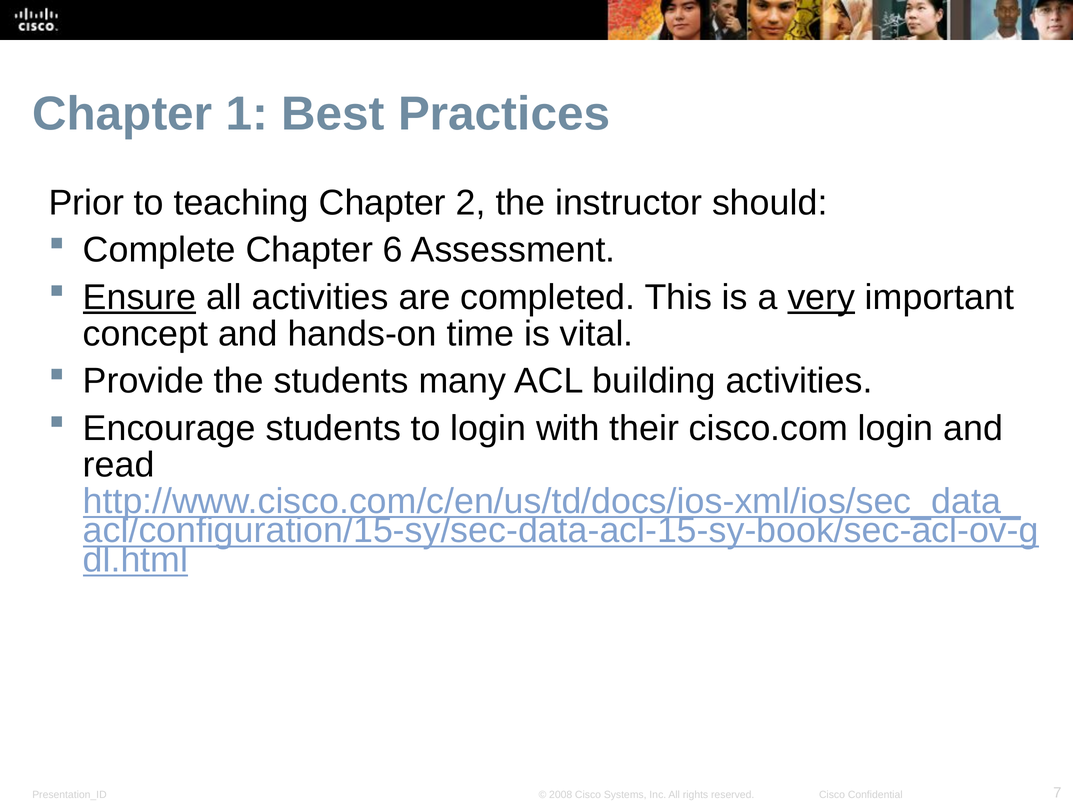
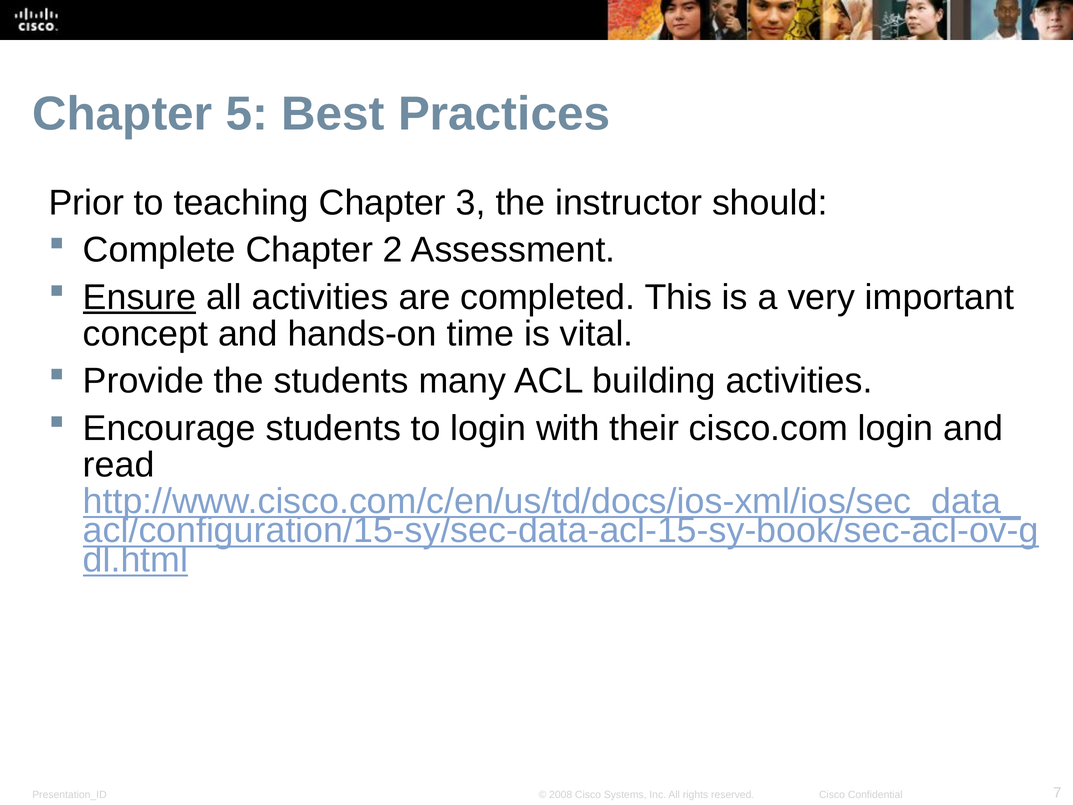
1: 1 -> 5
2: 2 -> 3
6: 6 -> 2
very underline: present -> none
